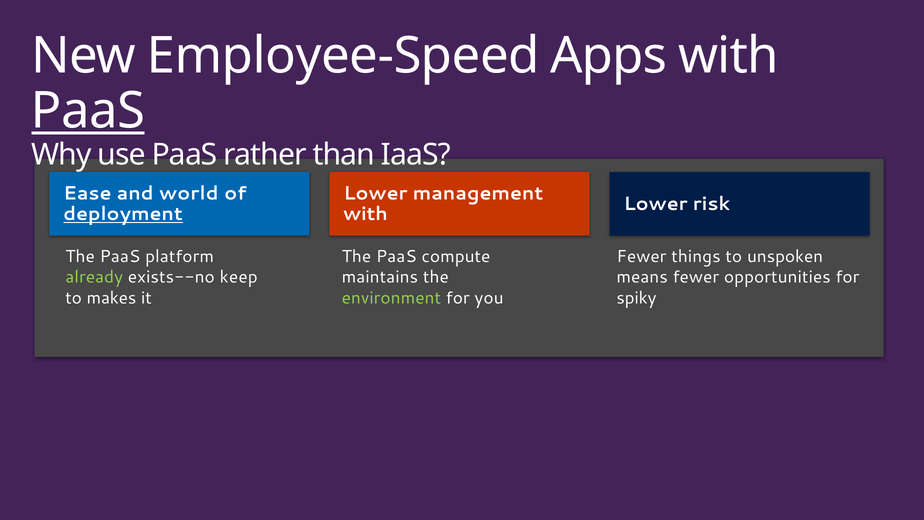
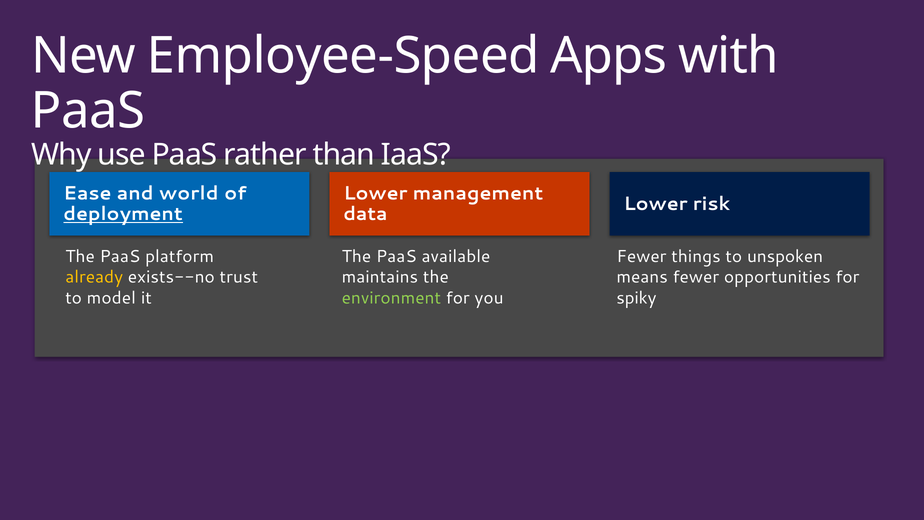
PaaS at (88, 111) underline: present -> none
with at (365, 214): with -> data
compute: compute -> available
already colour: light green -> yellow
keep: keep -> trust
makes: makes -> model
